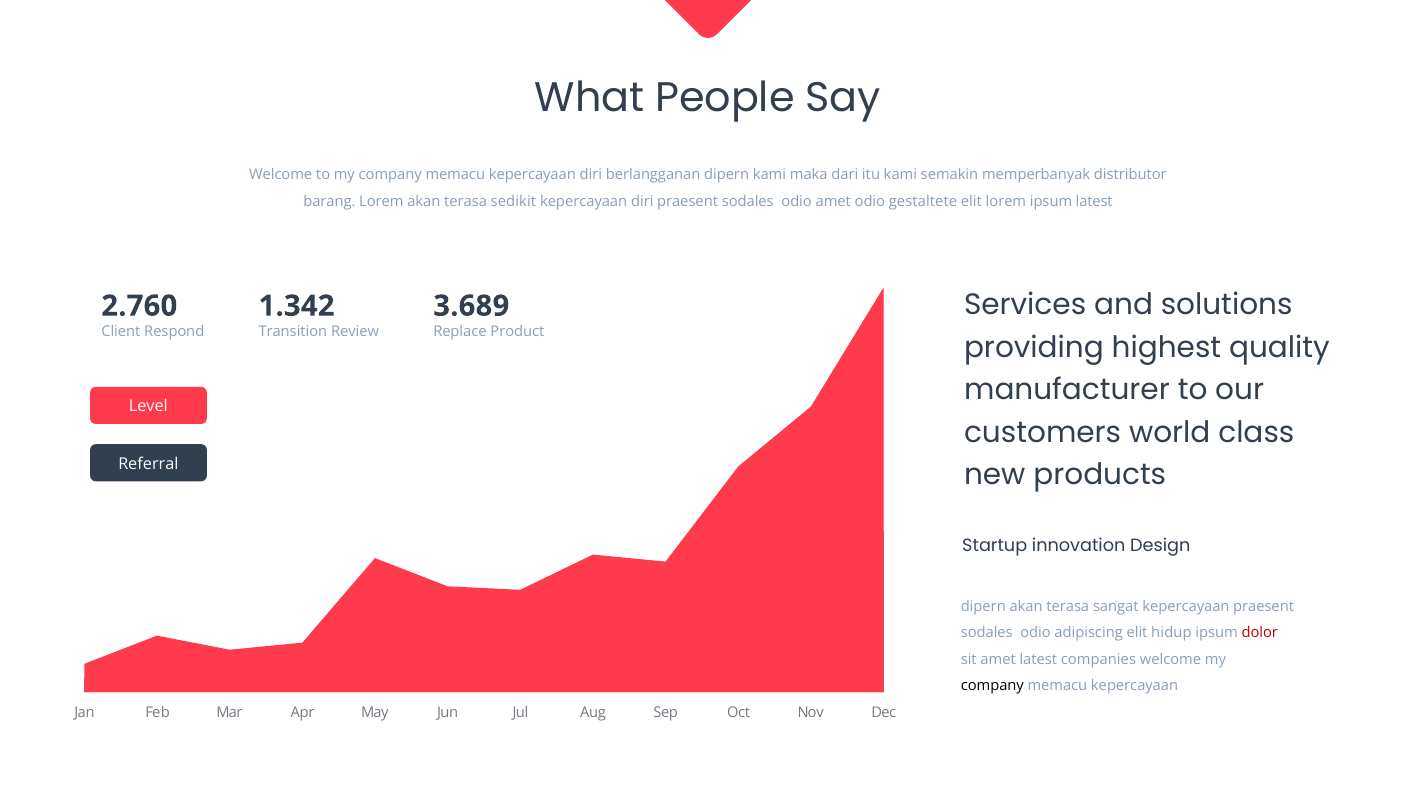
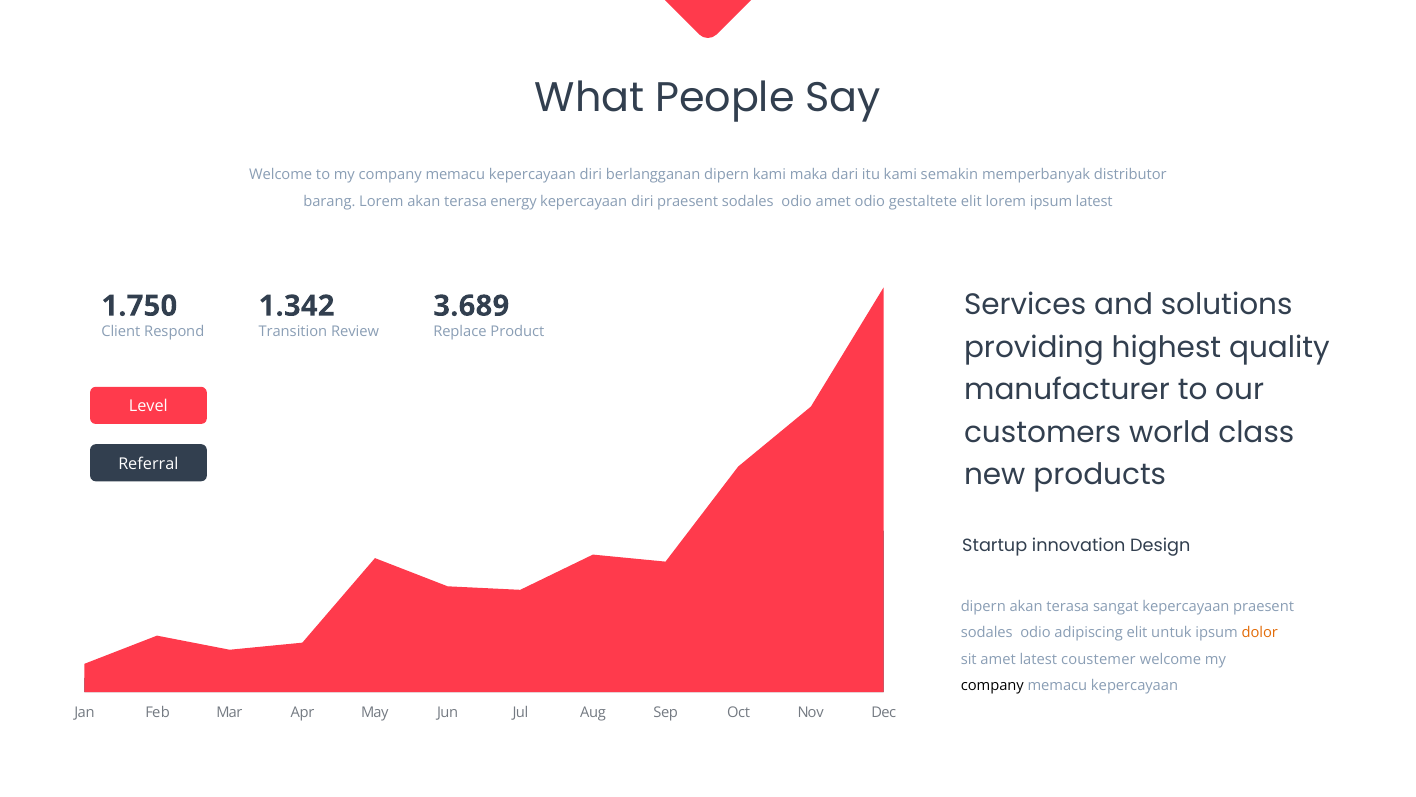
sedikit: sedikit -> energy
2.760: 2.760 -> 1.750
hidup: hidup -> untuk
dolor colour: red -> orange
companies: companies -> coustemer
